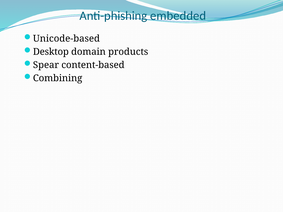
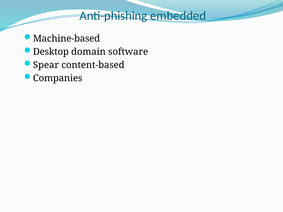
Unicode-based: Unicode-based -> Machine-based
products: products -> software
Combining: Combining -> Companies
